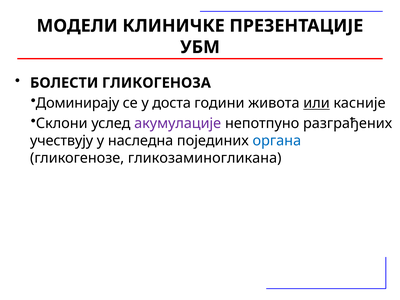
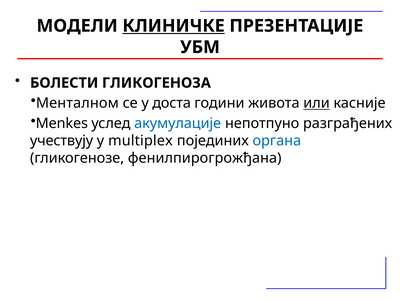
КЛИНИЧКЕ underline: none -> present
Доминирају: Доминирају -> Менталном
Склони: Склони -> Menkes
акумулације colour: purple -> blue
наследна: наследна -> multiplex
гликозаминогликана: гликозаминогликана -> фенилпирогрожђана
